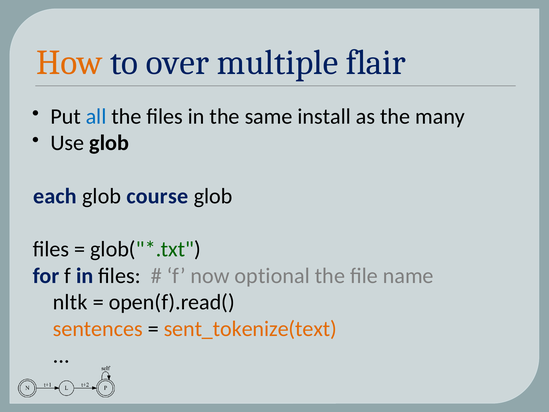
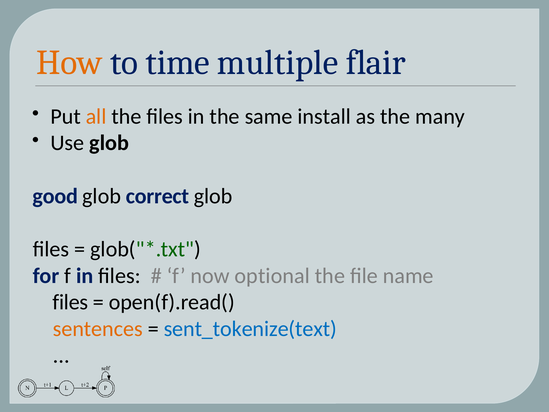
over: over -> time
all colour: blue -> orange
each: each -> good
course: course -> correct
nltk at (70, 302): nltk -> files
sent_tokenize(text colour: orange -> blue
